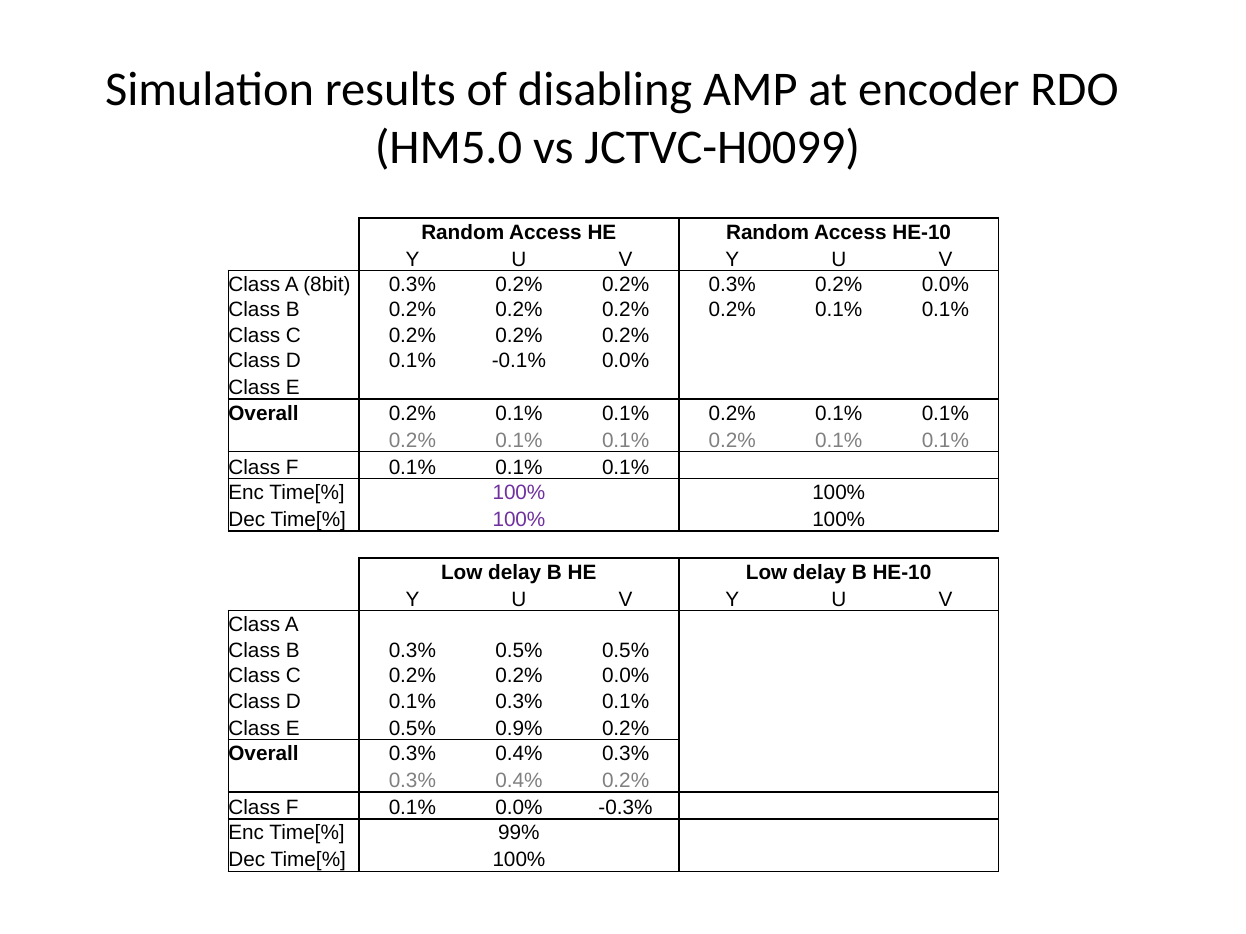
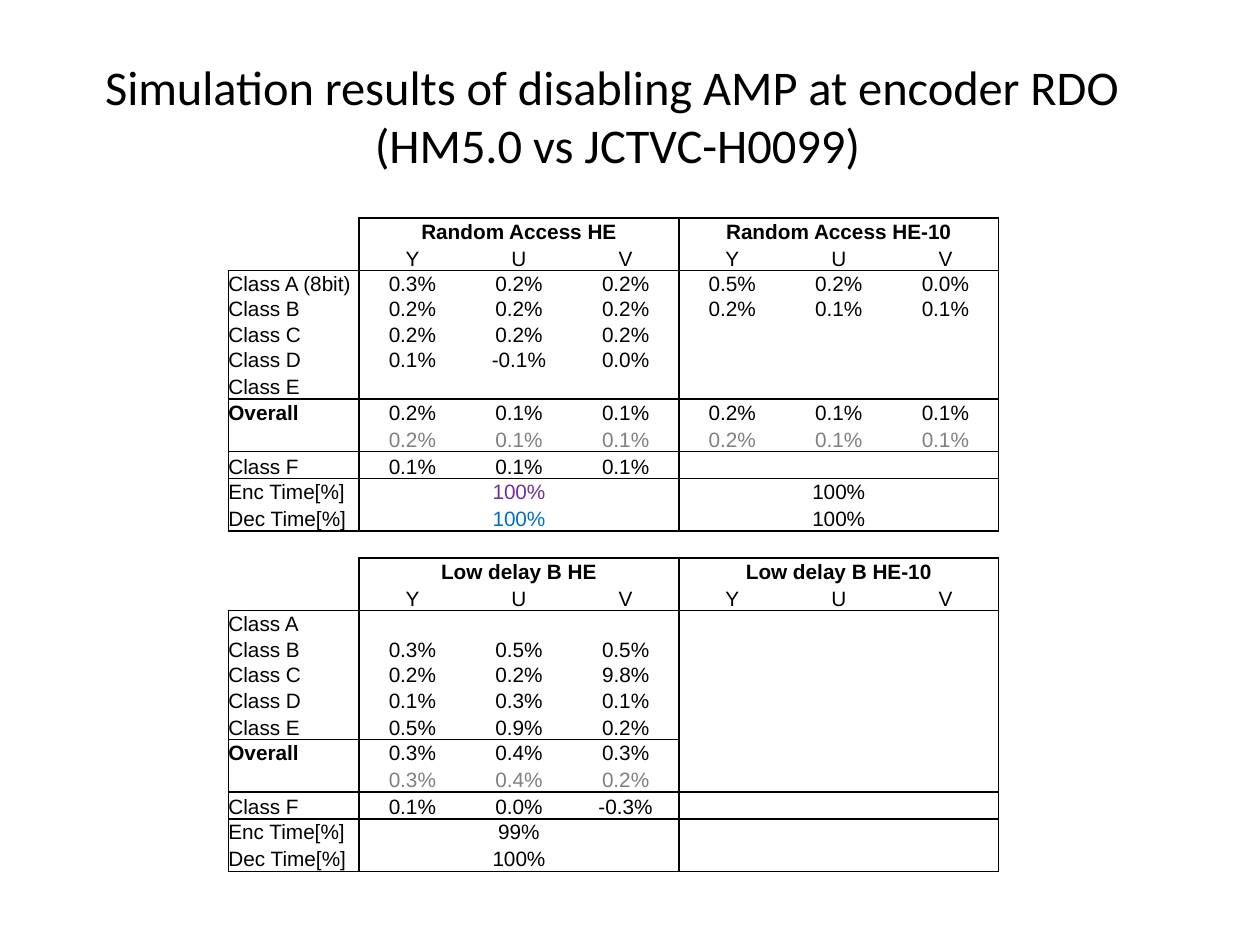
0.2% 0.3%: 0.3% -> 0.5%
100% at (519, 520) colour: purple -> blue
0.2% 0.2% 0.0%: 0.0% -> 9.8%
